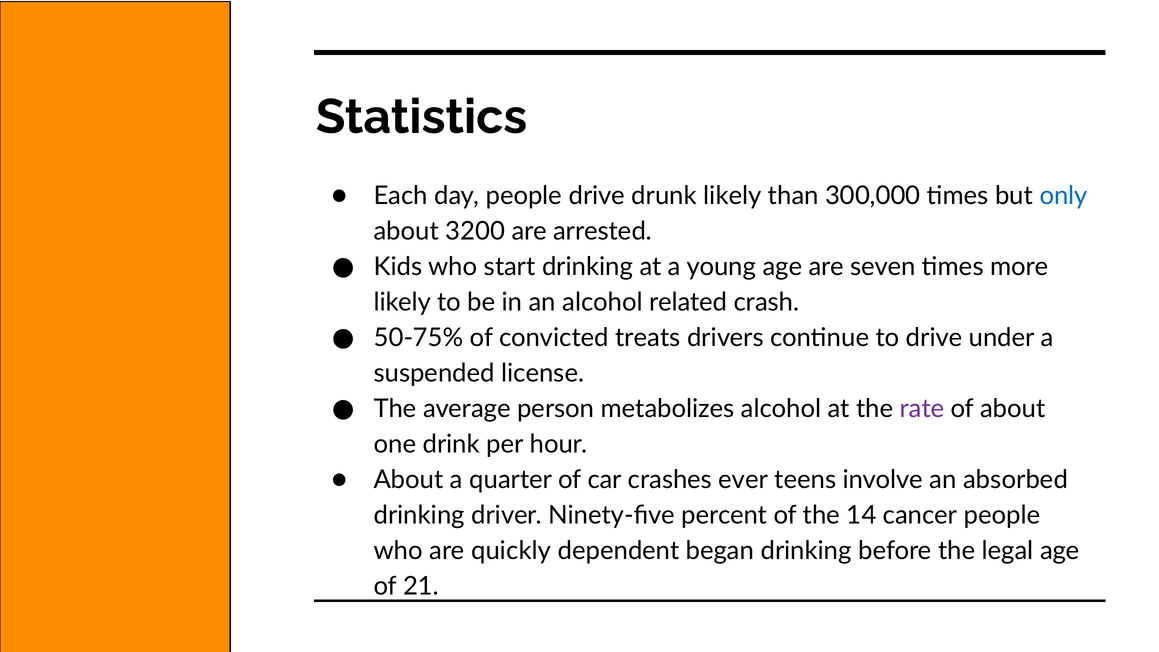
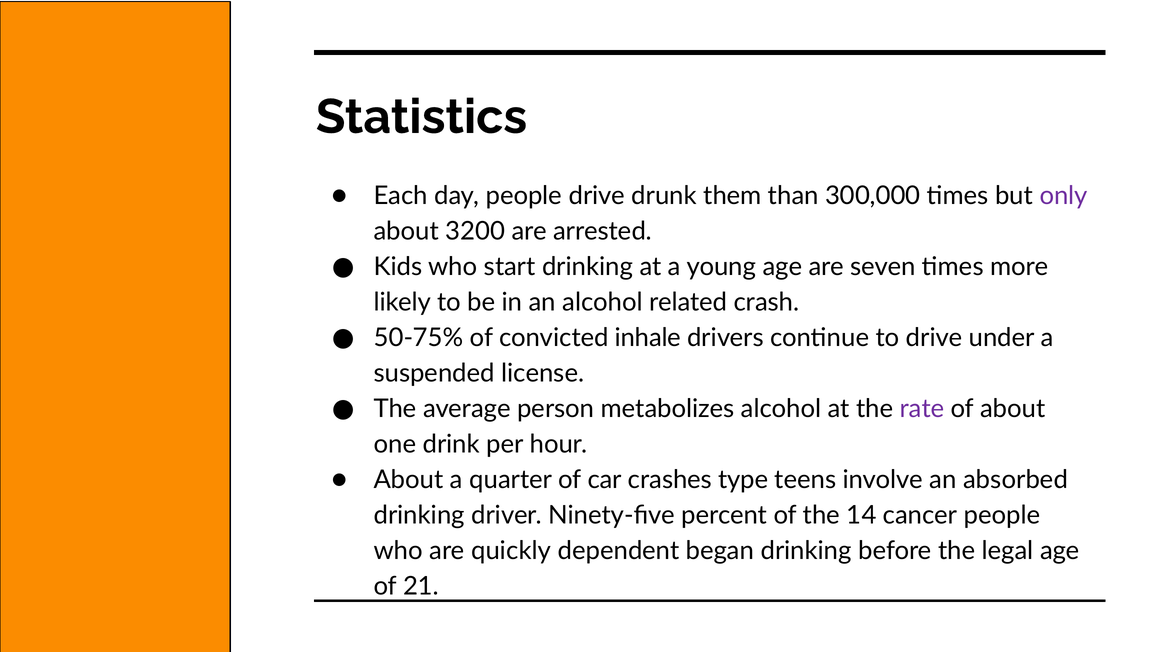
drunk likely: likely -> them
only colour: blue -> purple
treats: treats -> inhale
ever: ever -> type
